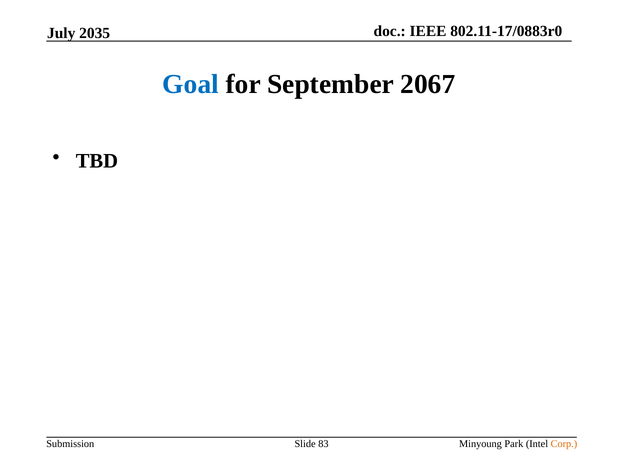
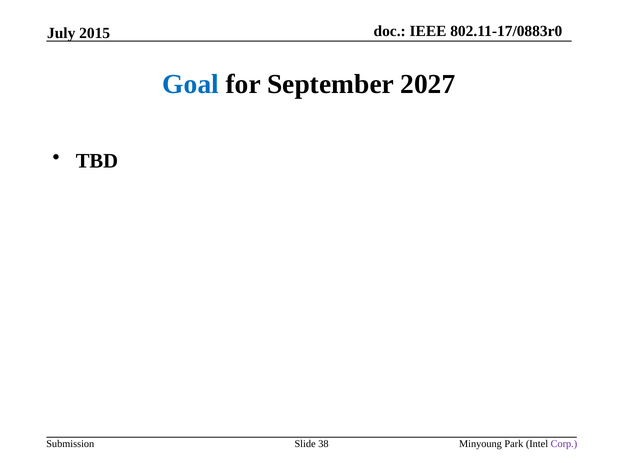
2035: 2035 -> 2015
2067: 2067 -> 2027
83: 83 -> 38
Corp colour: orange -> purple
